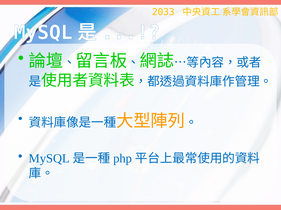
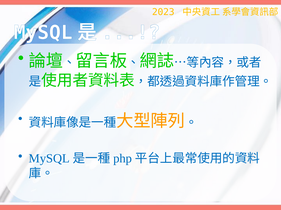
2033: 2033 -> 2023
